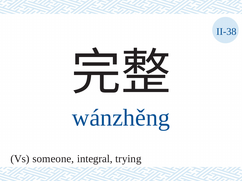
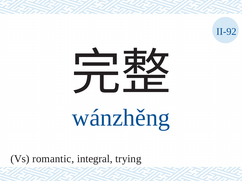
II-38: II-38 -> II-92
someone: someone -> romantic
